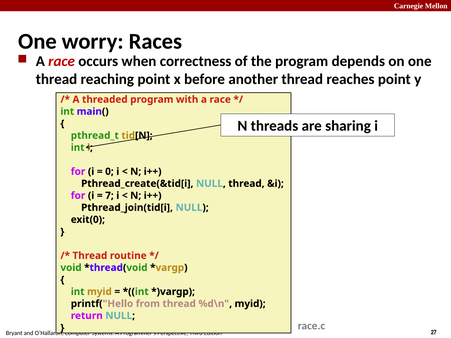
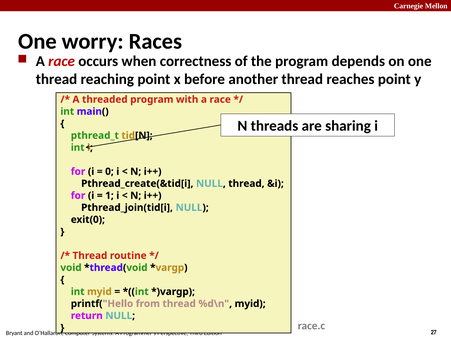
7: 7 -> 1
